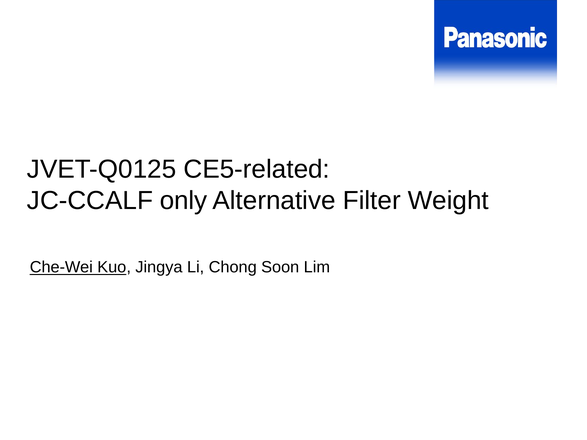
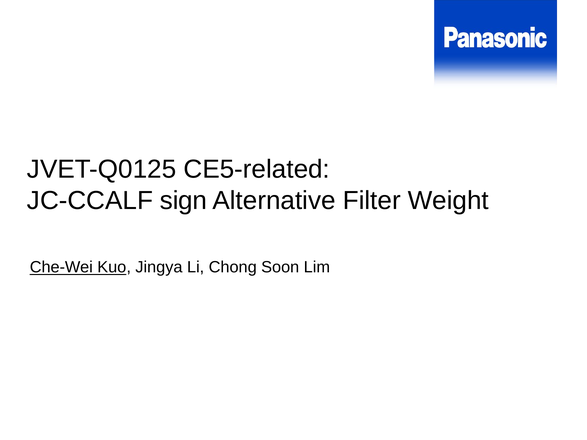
only: only -> sign
